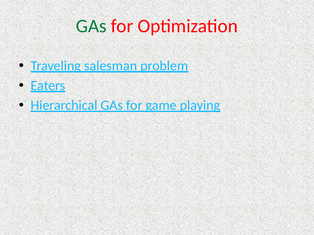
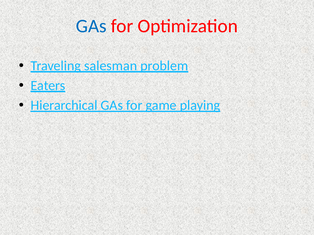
GAs at (91, 26) colour: green -> blue
